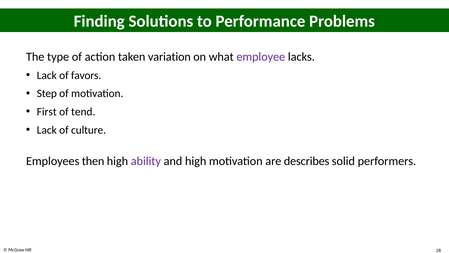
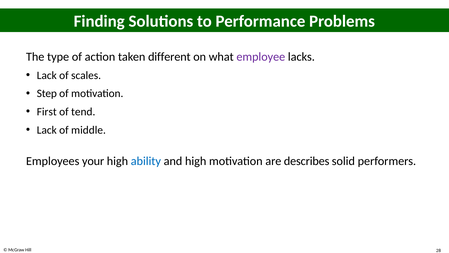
variation: variation -> different
favors: favors -> scales
culture: culture -> middle
then: then -> your
ability colour: purple -> blue
